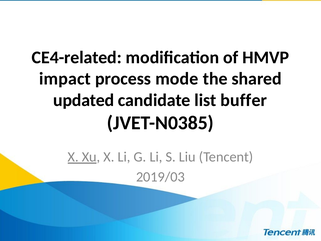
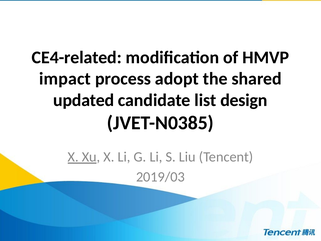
mode: mode -> adopt
buffer: buffer -> design
